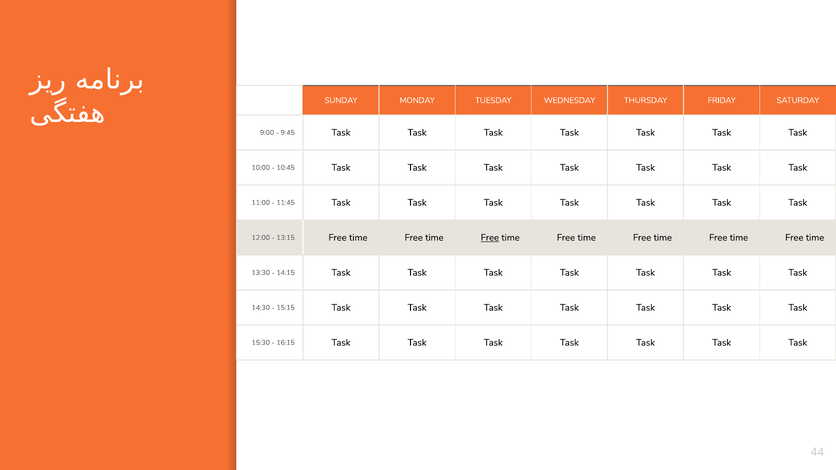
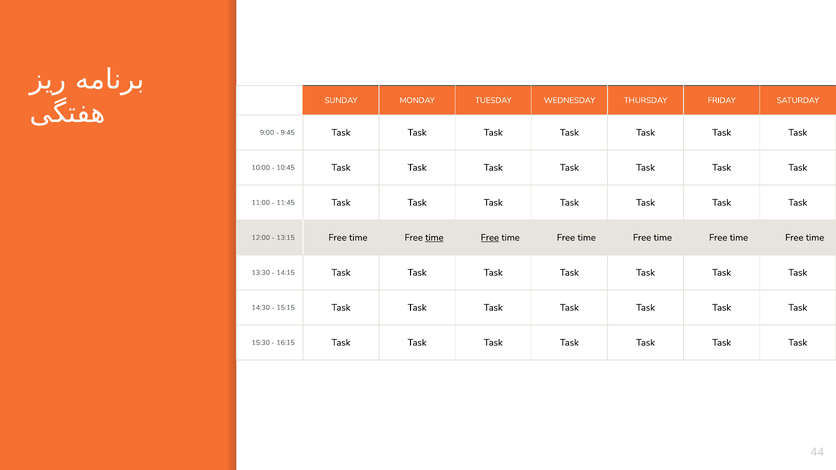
time at (434, 238) underline: none -> present
